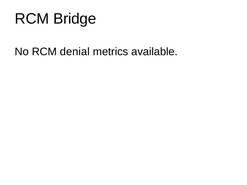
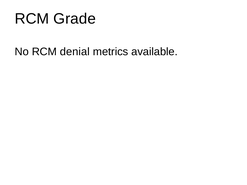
Bridge: Bridge -> Grade
